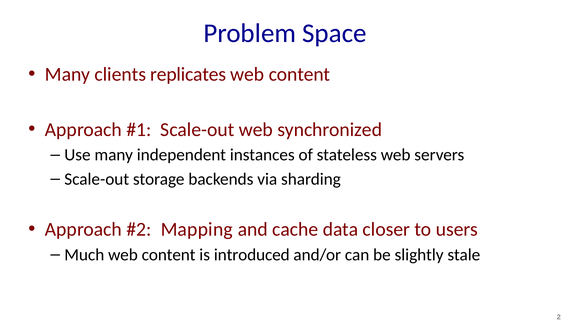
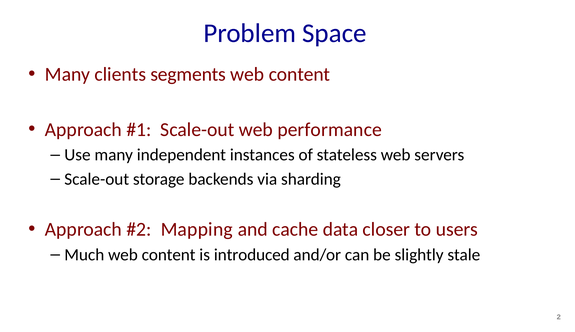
replicates: replicates -> segments
synchronized: synchronized -> performance
